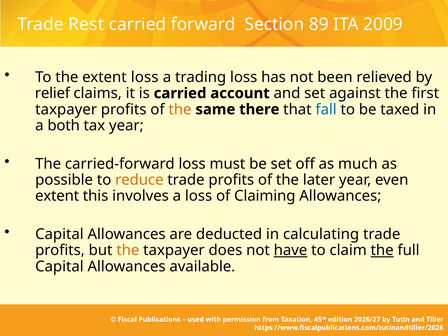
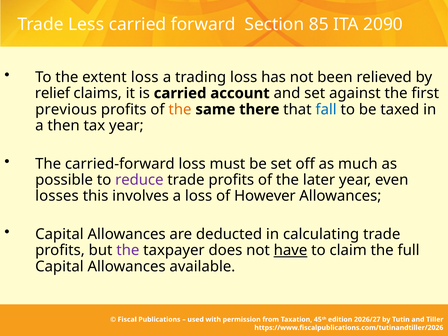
Rest: Rest -> Less
89: 89 -> 85
2009: 2009 -> 2090
taxpayer at (66, 109): taxpayer -> previous
both: both -> then
reduce colour: orange -> purple
extent at (57, 196): extent -> losses
Claiming: Claiming -> However
the at (128, 250) colour: orange -> purple
the at (382, 250) underline: present -> none
